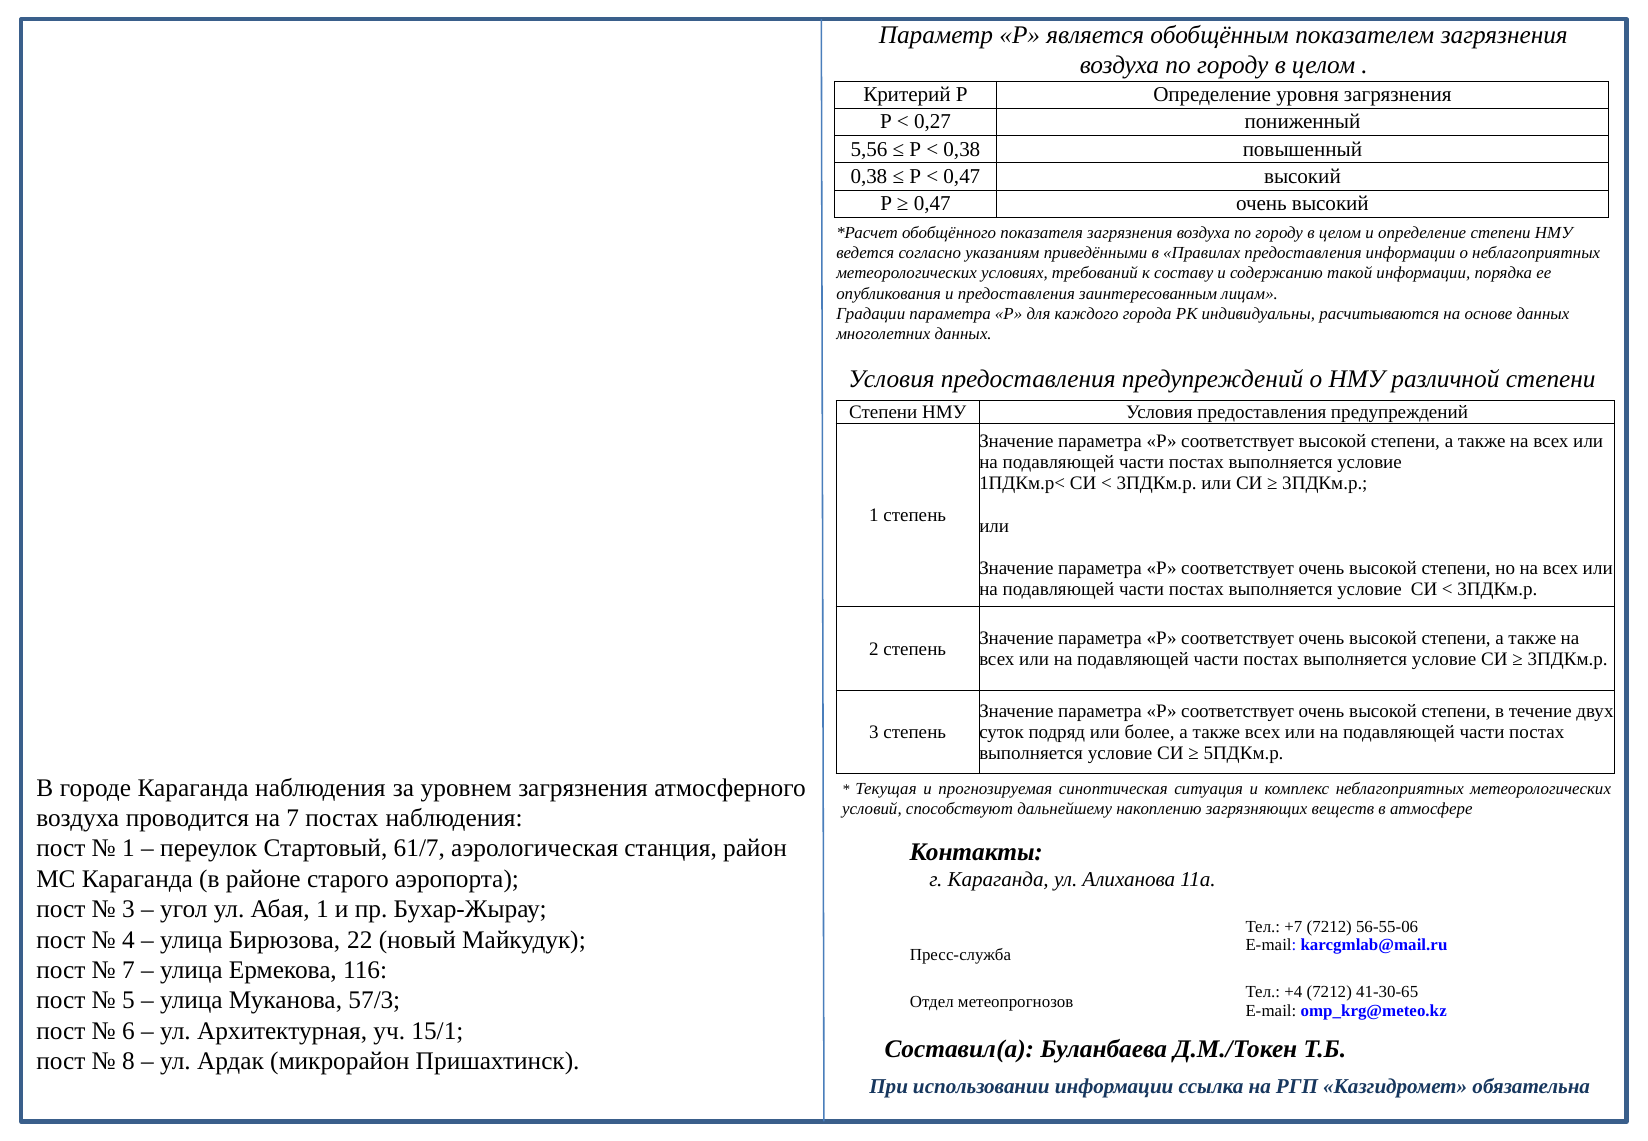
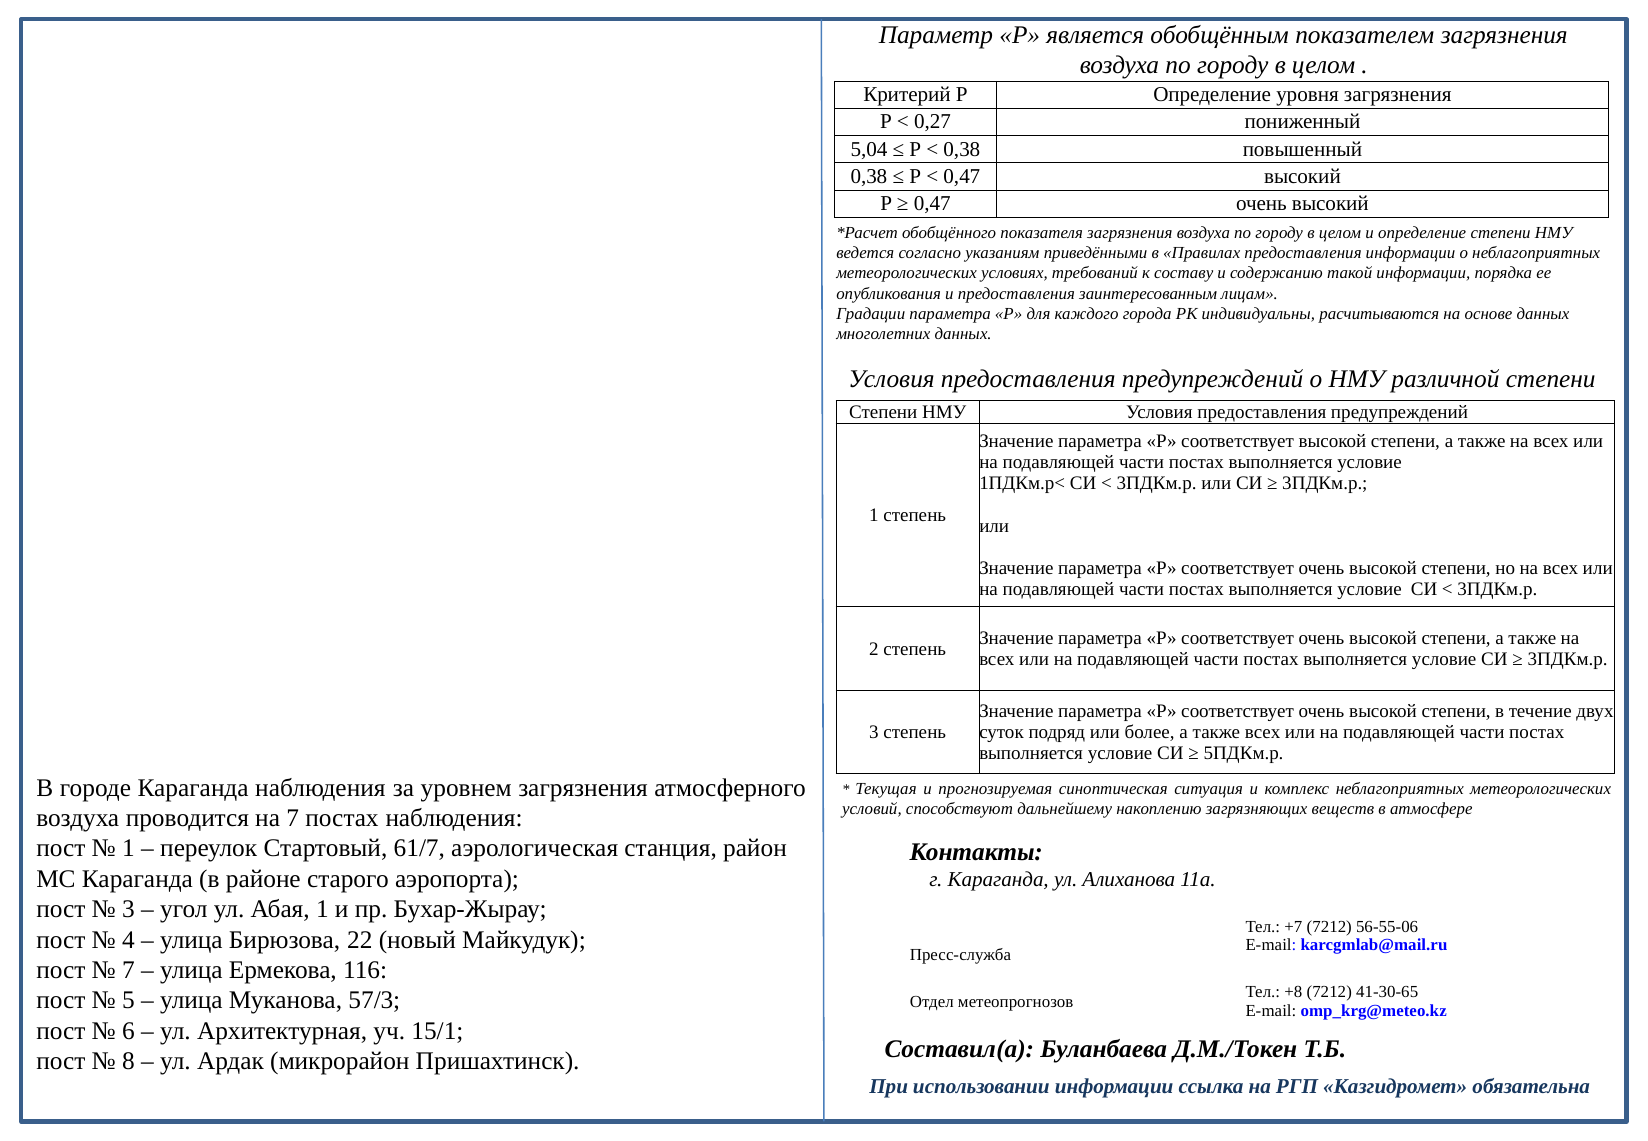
5,56: 5,56 -> 5,04
+4: +4 -> +8
